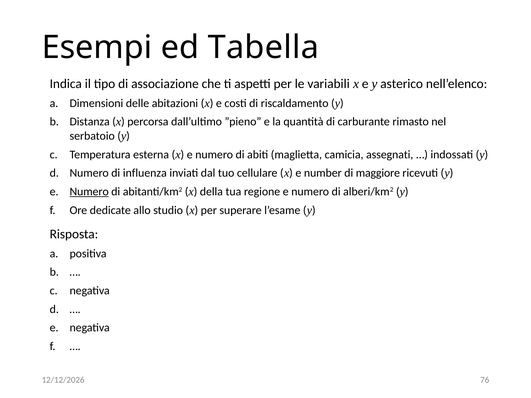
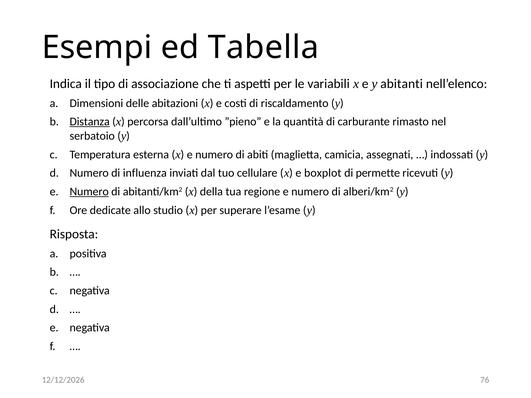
asterico: asterico -> abitanti
Distanza underline: none -> present
number: number -> boxplot
maggiore: maggiore -> permette
